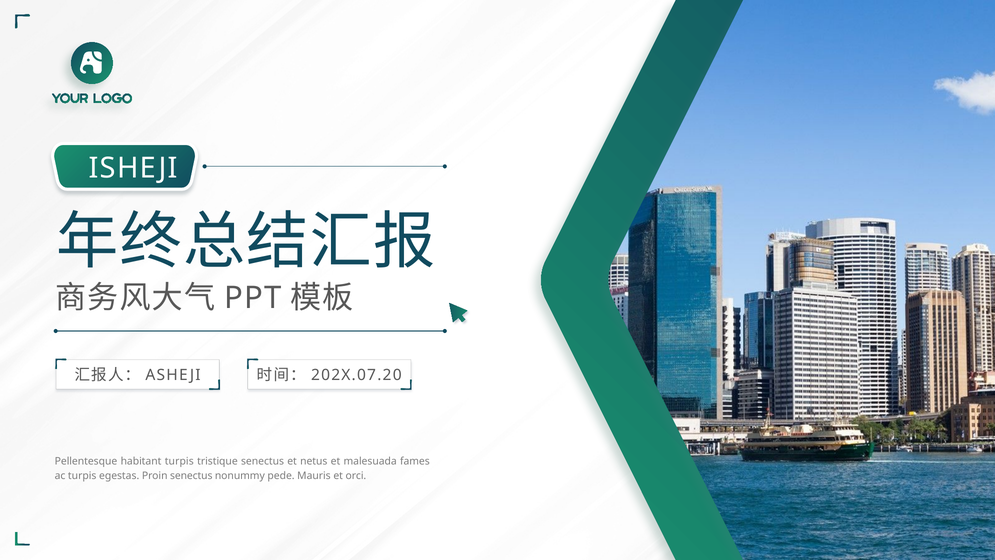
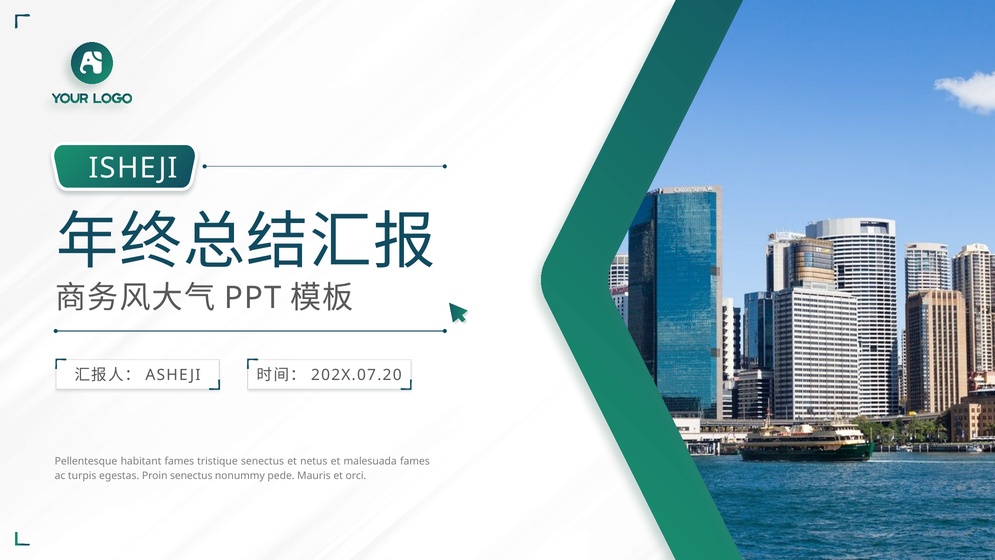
habitant turpis: turpis -> fames
